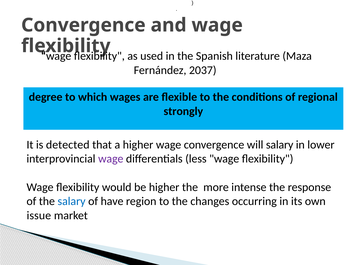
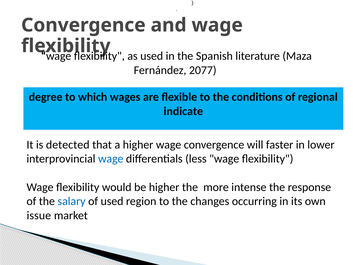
2037: 2037 -> 2077
strongly: strongly -> indicate
will salary: salary -> faster
wage at (111, 159) colour: purple -> blue
of have: have -> used
